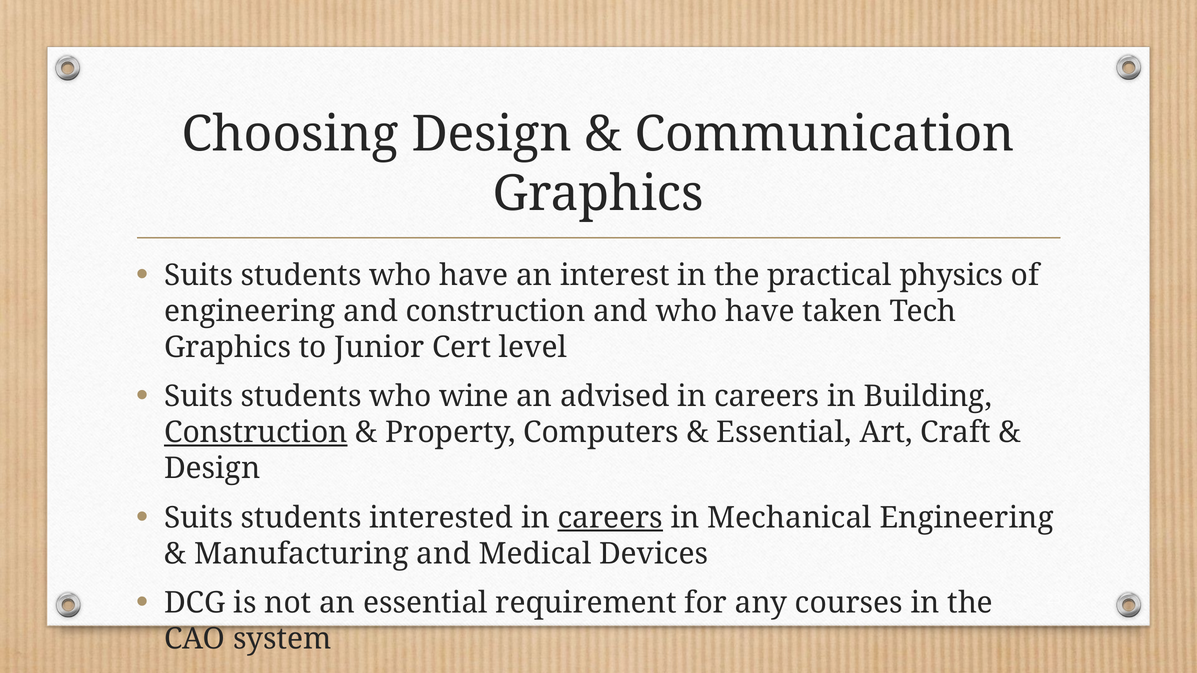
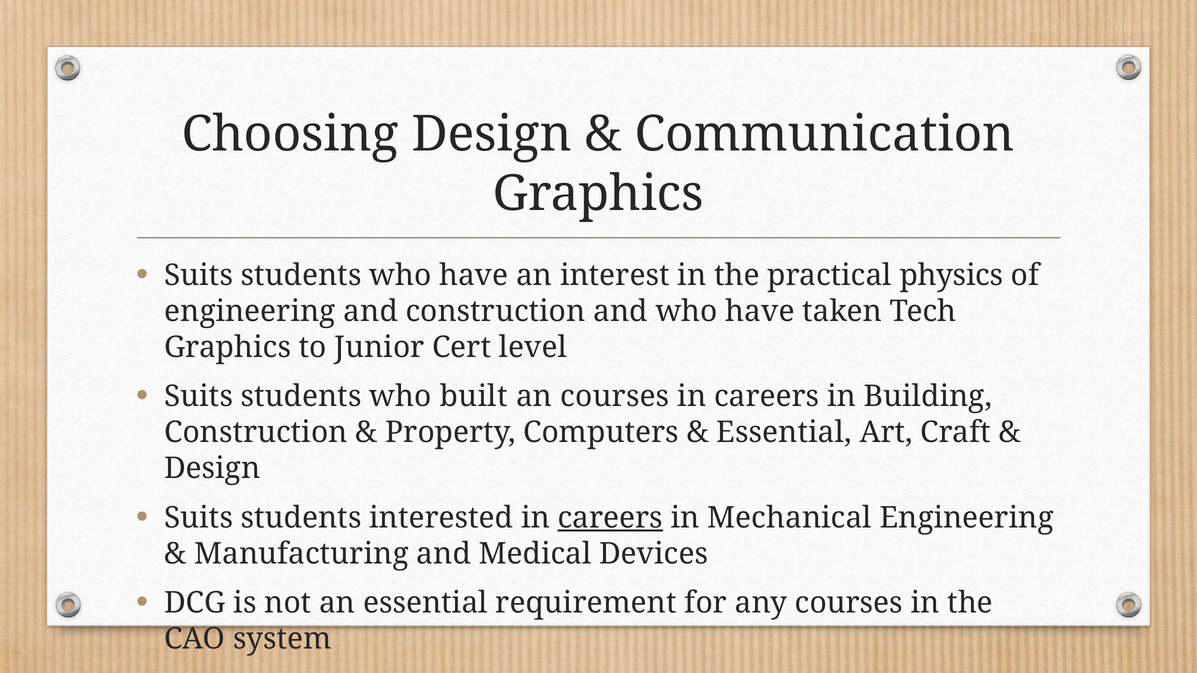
wine: wine -> built
an advised: advised -> courses
Construction at (256, 433) underline: present -> none
